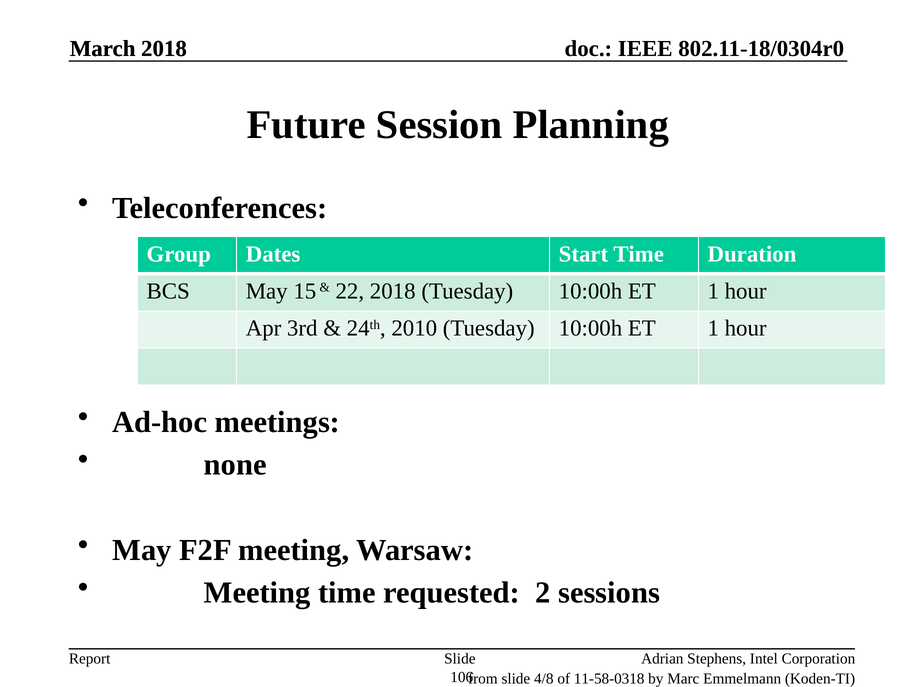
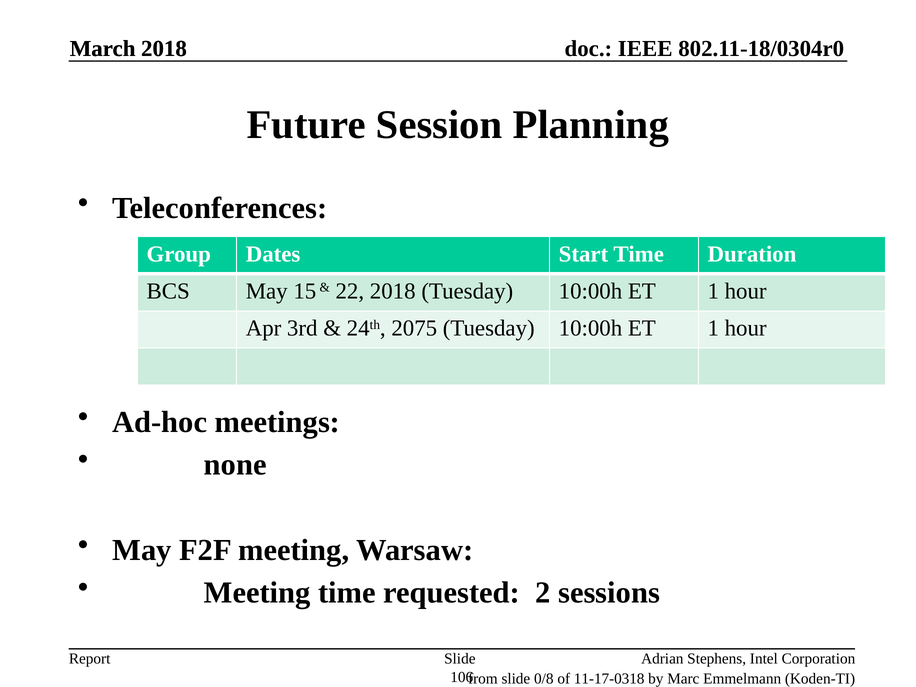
2010: 2010 -> 2075
4/8: 4/8 -> 0/8
11-58-0318: 11-58-0318 -> 11-17-0318
